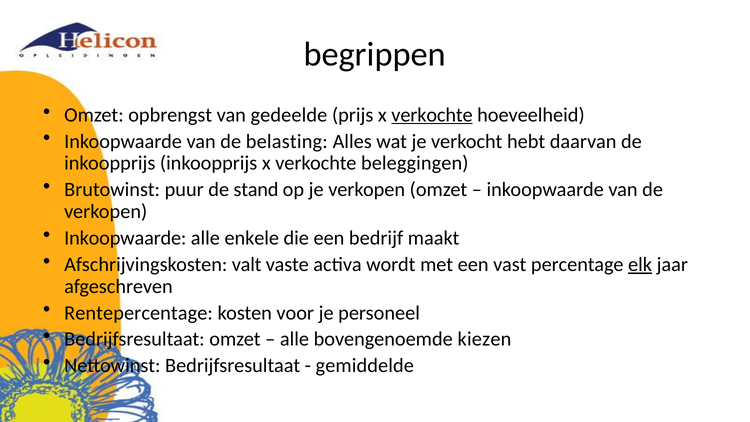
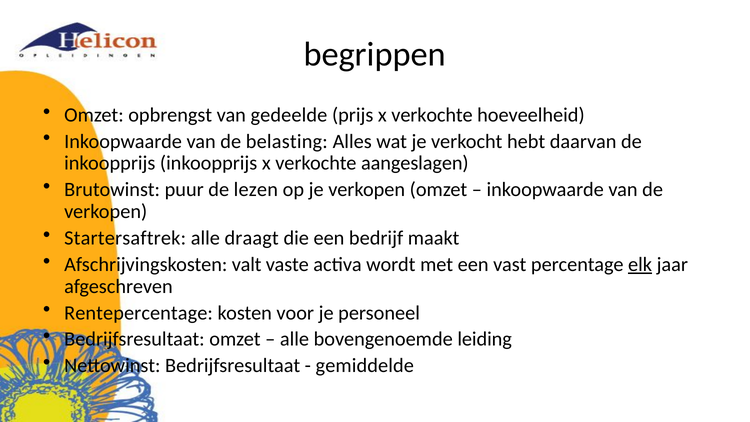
verkochte at (432, 115) underline: present -> none
beleggingen: beleggingen -> aangeslagen
stand: stand -> lezen
Inkoopwaarde at (125, 238): Inkoopwaarde -> Startersaftrek
enkele: enkele -> draagt
kiezen: kiezen -> leiding
